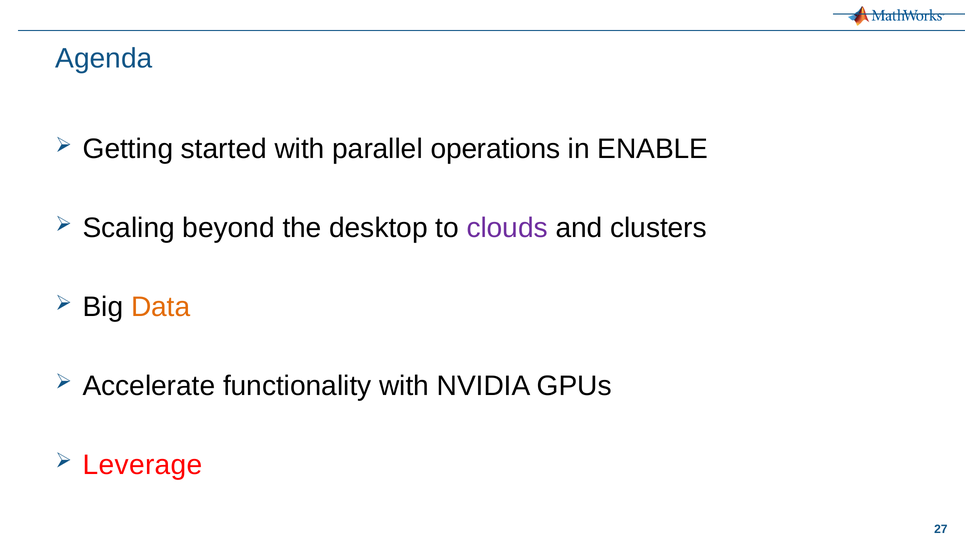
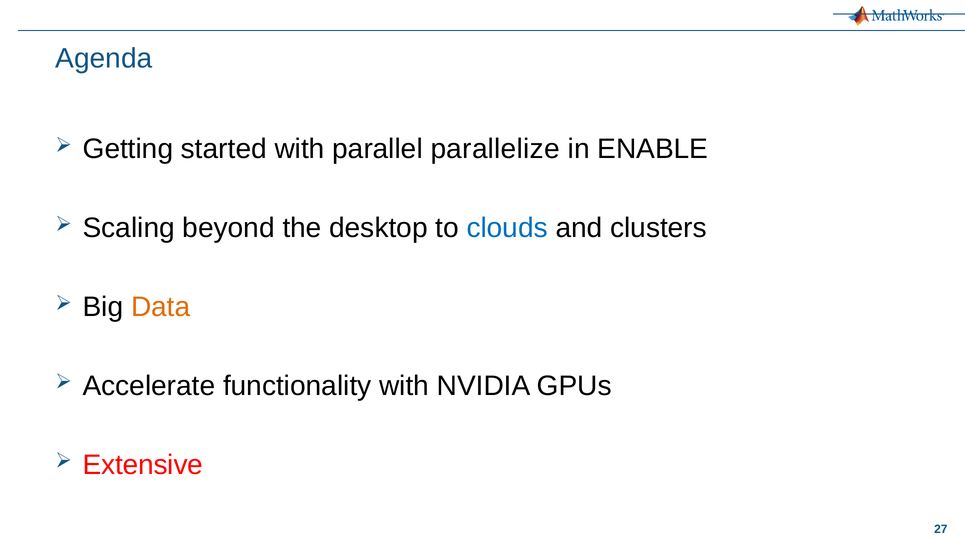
operations: operations -> parallelize
clouds colour: purple -> blue
Leverage: Leverage -> Extensive
